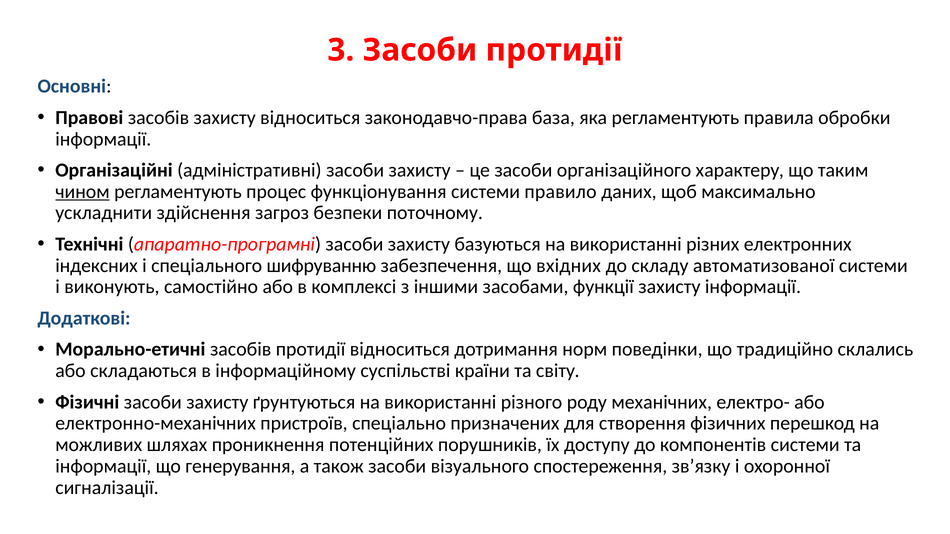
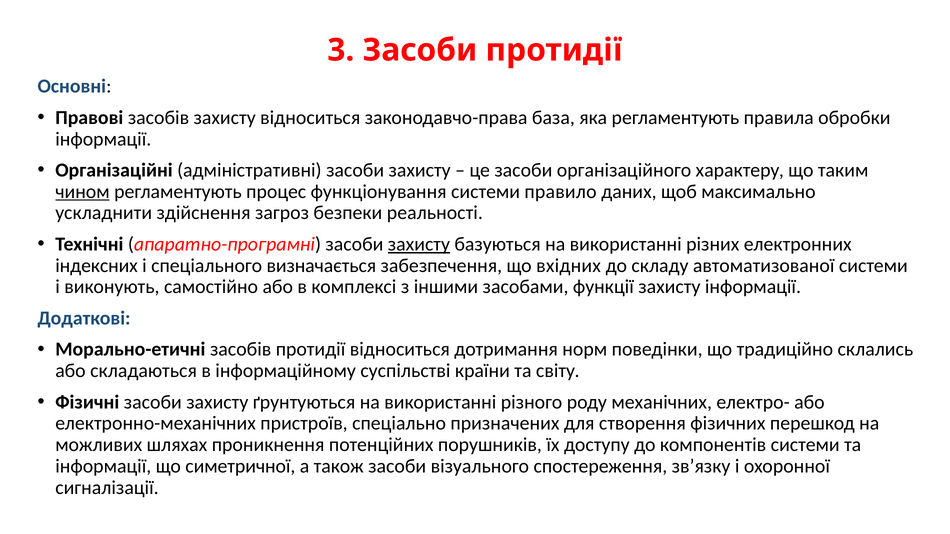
поточному: поточному -> реальності
захисту at (419, 244) underline: none -> present
шифруванню: шифруванню -> визначається
генерування: генерування -> симетричної
